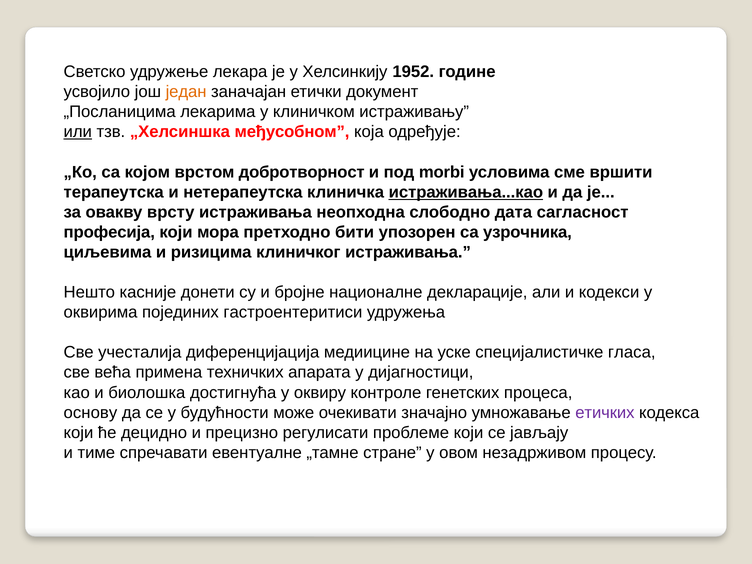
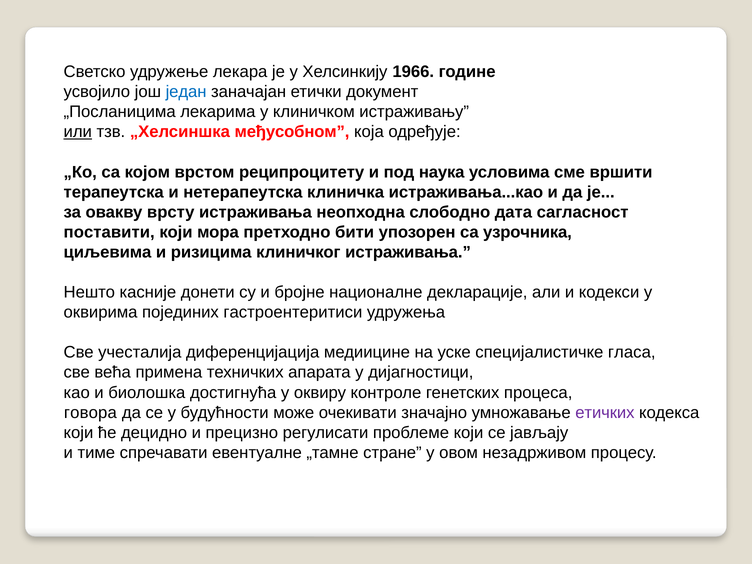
1952: 1952 -> 1966
један colour: orange -> blue
добротворност: добротворност -> реципроцитету
morbi: morbi -> наука
истраживања...као underline: present -> none
професија: професија -> поставити
основу: основу -> говора
